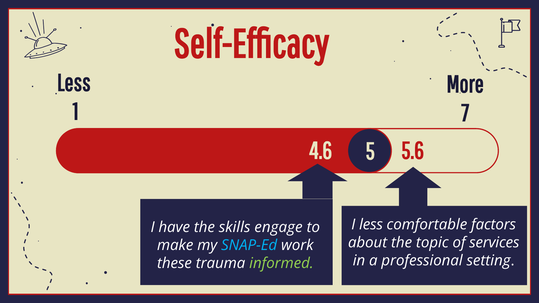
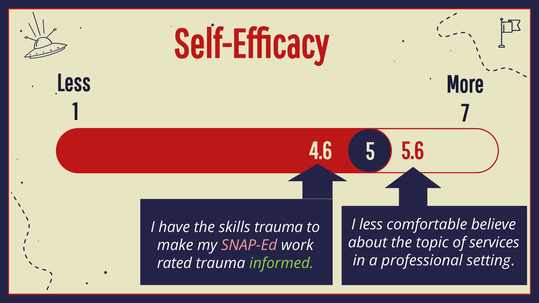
factors: factors -> believe
skills engage: engage -> trauma
SNAP-Ed colour: light blue -> pink
these: these -> rated
